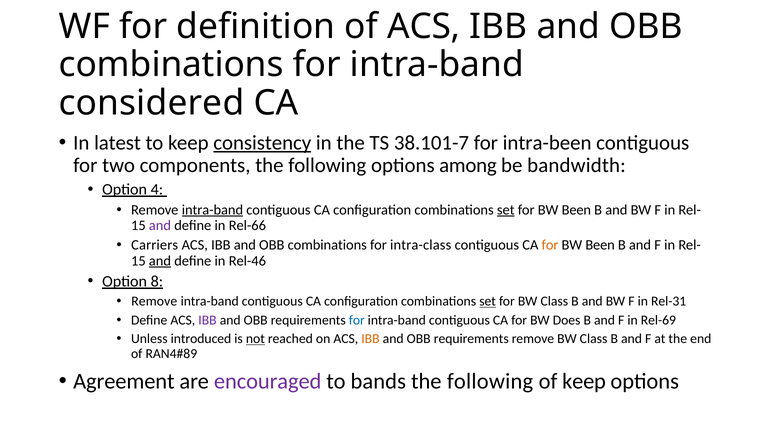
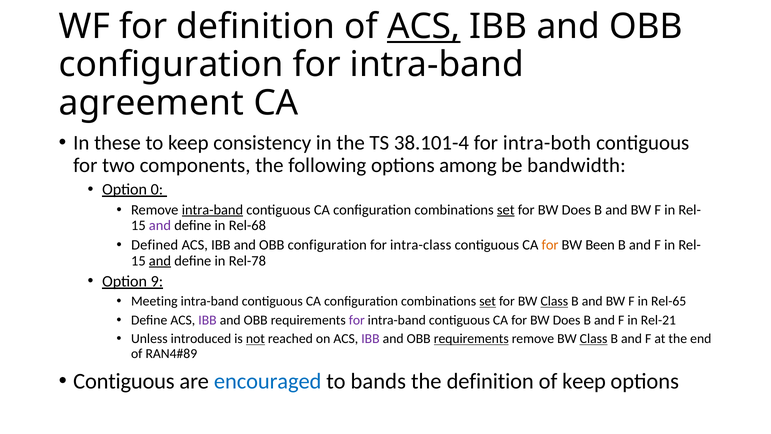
ACS at (424, 27) underline: none -> present
combinations at (171, 65): combinations -> configuration
considered: considered -> agreement
latest: latest -> these
consistency underline: present -> none
38.101-7: 38.101-7 -> 38.101-4
intra-been: intra-been -> intra-both
4: 4 -> 0
Been at (576, 210): Been -> Does
Rel-66: Rel-66 -> Rel-68
Carriers: Carriers -> Defined
combinations at (327, 245): combinations -> configuration
Rel-46: Rel-46 -> Rel-78
8: 8 -> 9
Remove at (154, 301): Remove -> Meeting
Class at (554, 301) underline: none -> present
Rel-31: Rel-31 -> Rel-65
for at (357, 320) colour: blue -> purple
Rel-69: Rel-69 -> Rel-21
IBB at (370, 339) colour: orange -> purple
requirements at (471, 339) underline: none -> present
Class at (594, 339) underline: none -> present
Agreement at (124, 381): Agreement -> Contiguous
encouraged colour: purple -> blue
following at (490, 381): following -> definition
